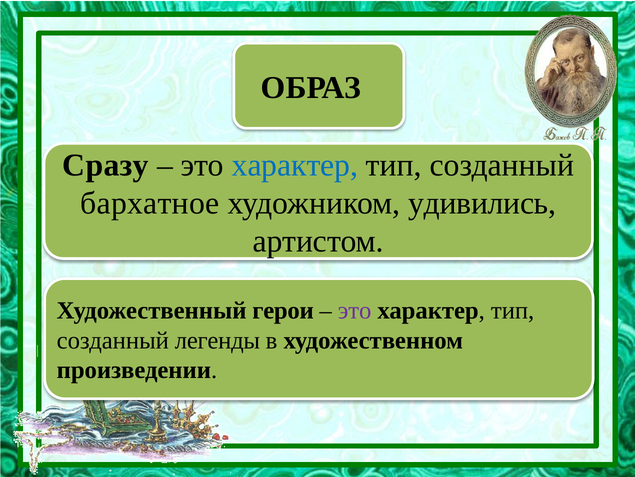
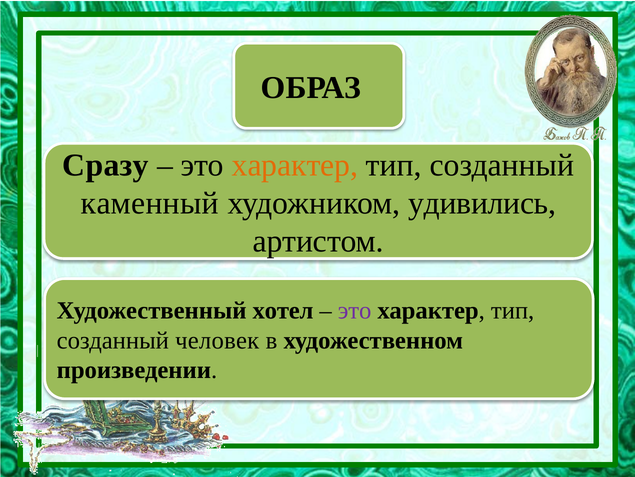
характер at (295, 165) colour: blue -> orange
бархатное: бархатное -> каменный
герои: герои -> хотел
легенды: легенды -> человек
